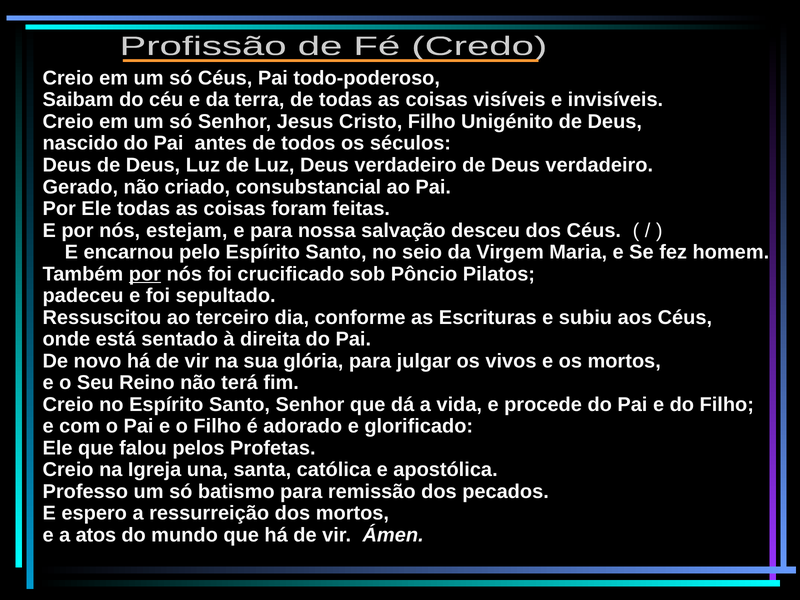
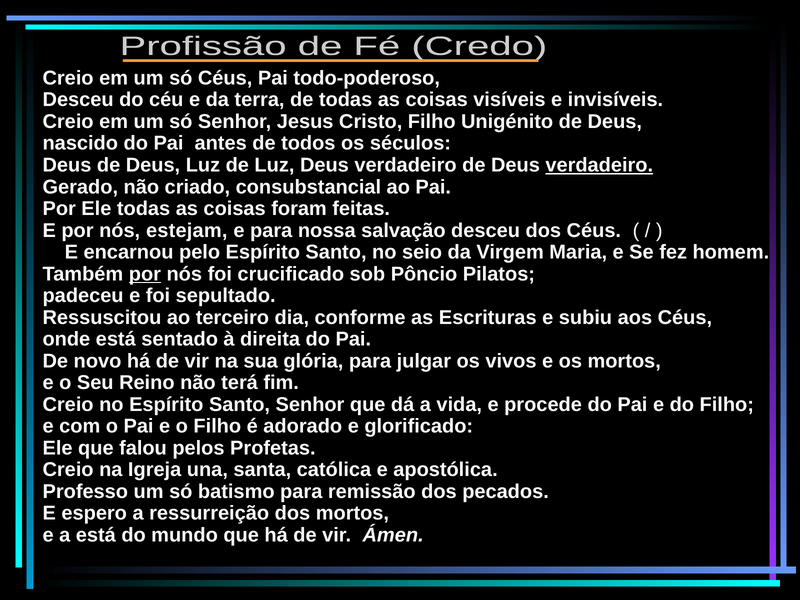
Saibam at (78, 100): Saibam -> Desceu
verdadeiro at (599, 165) underline: none -> present
a atos: atos -> está
